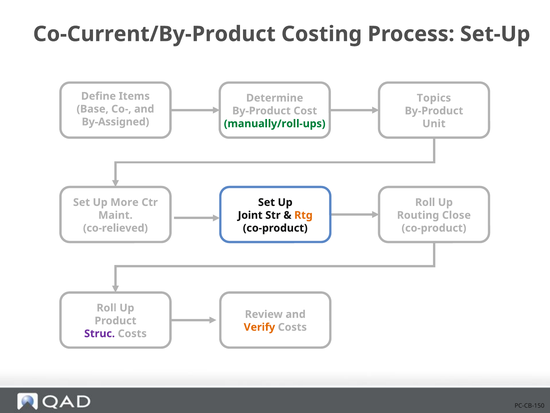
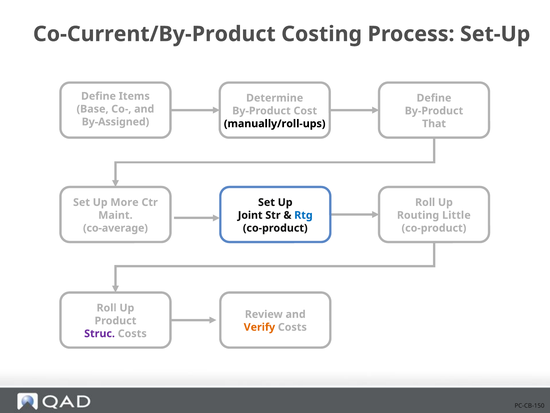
Topics at (434, 98): Topics -> Define
manually/roll-ups colour: green -> black
Unit: Unit -> That
Rtg colour: orange -> blue
Close: Close -> Little
co-relieved: co-relieved -> co-average
